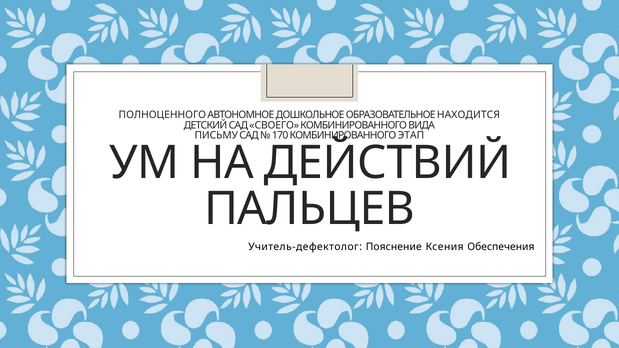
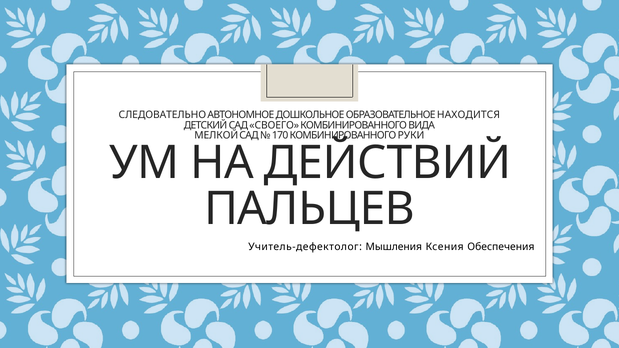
ПОЛНОЦЕННОГО: ПОЛНОЦЕННОГО -> СЛЕДОВАТЕЛЬНО
ПИСЬМУ: ПИСЬМУ -> МЕЛКОЙ
ЭТАП: ЭТАП -> РУКИ
Пояснение: Пояснение -> Мышления
